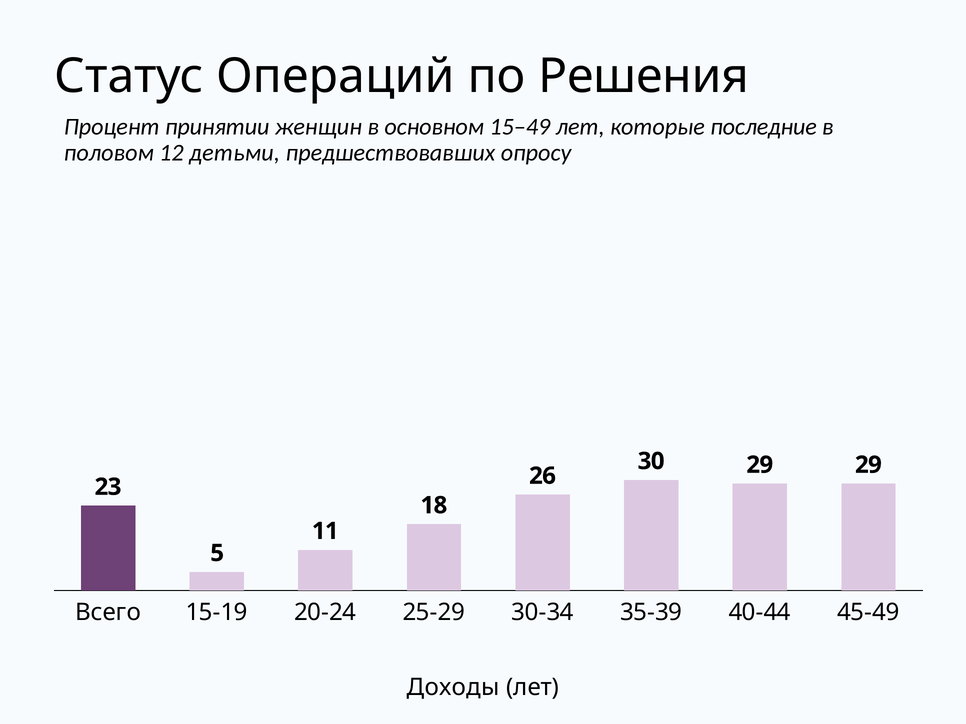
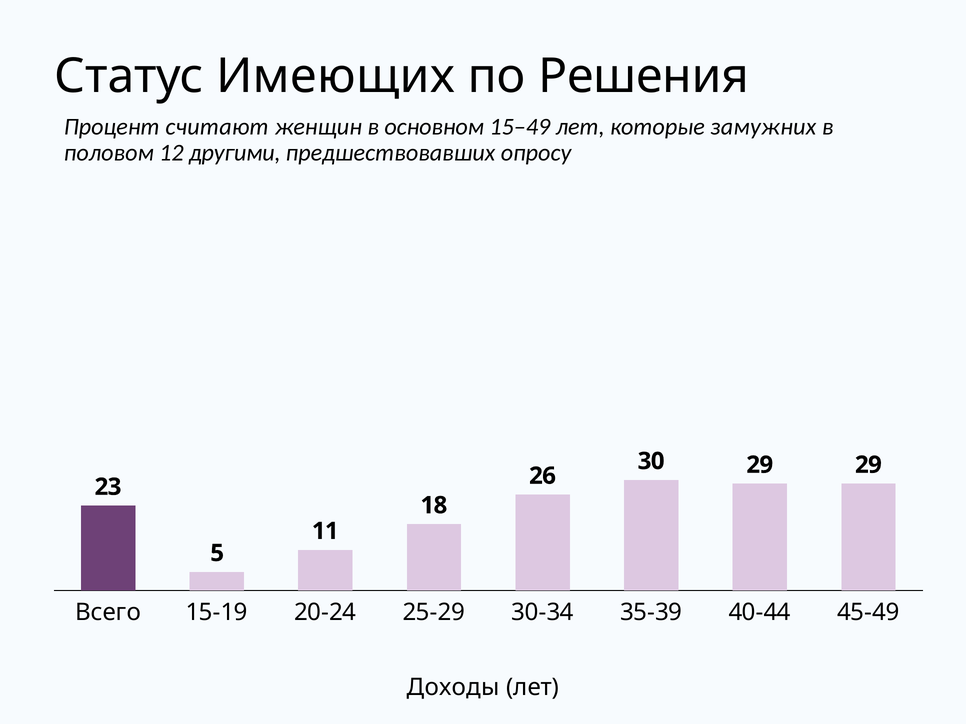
Операций: Операций -> Имеющих
принятии: принятии -> считают
последние: последние -> замужних
детьми: детьми -> другими
